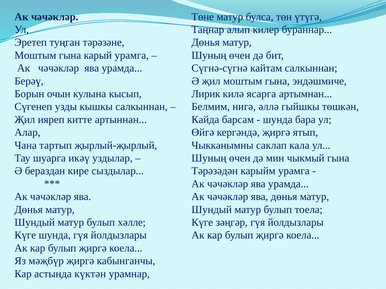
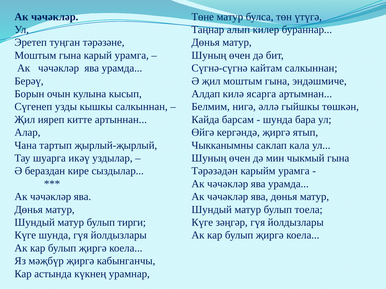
Лирик: Лирик -> Алдап
хәлле: хәлле -> тирги
күктән: күктән -> күкнең
